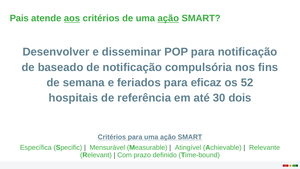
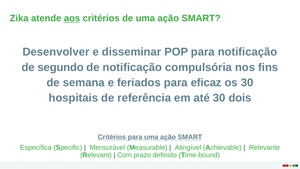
Pais: Pais -> Zika
ação at (168, 18) underline: present -> none
baseado: baseado -> segundo
os 52: 52 -> 30
